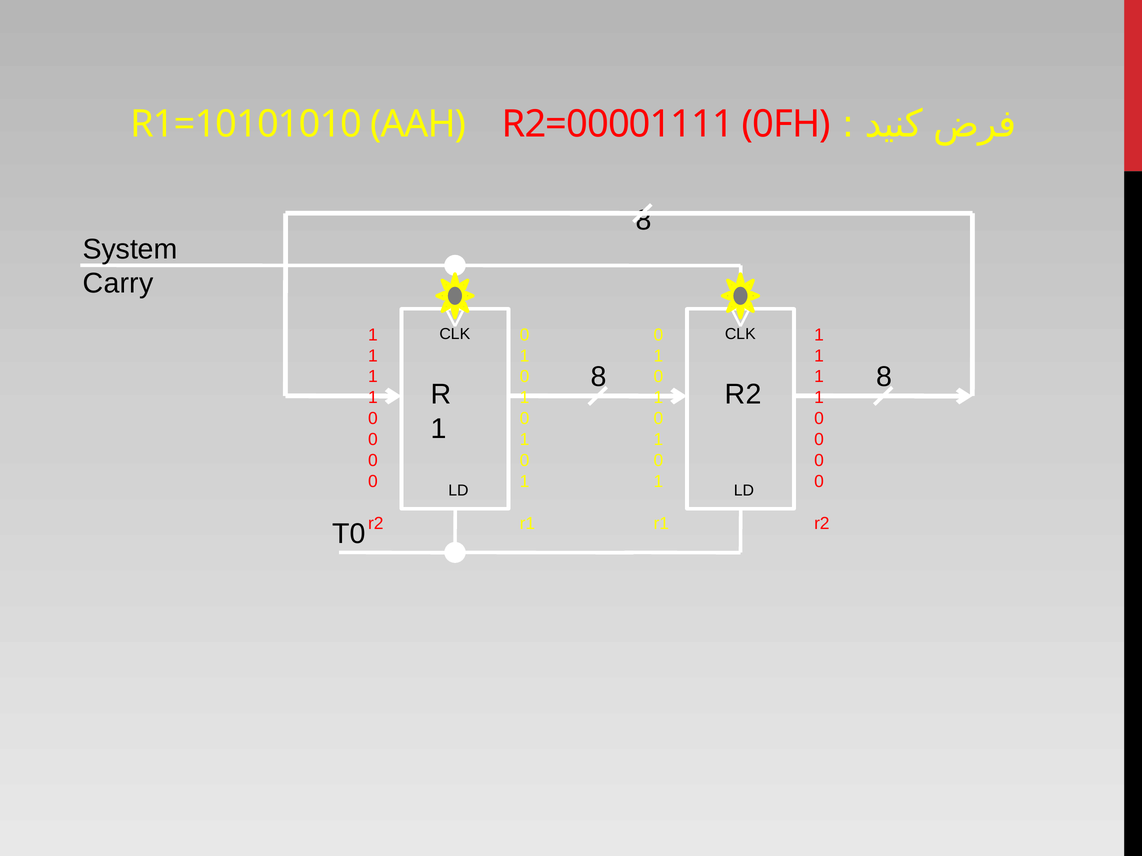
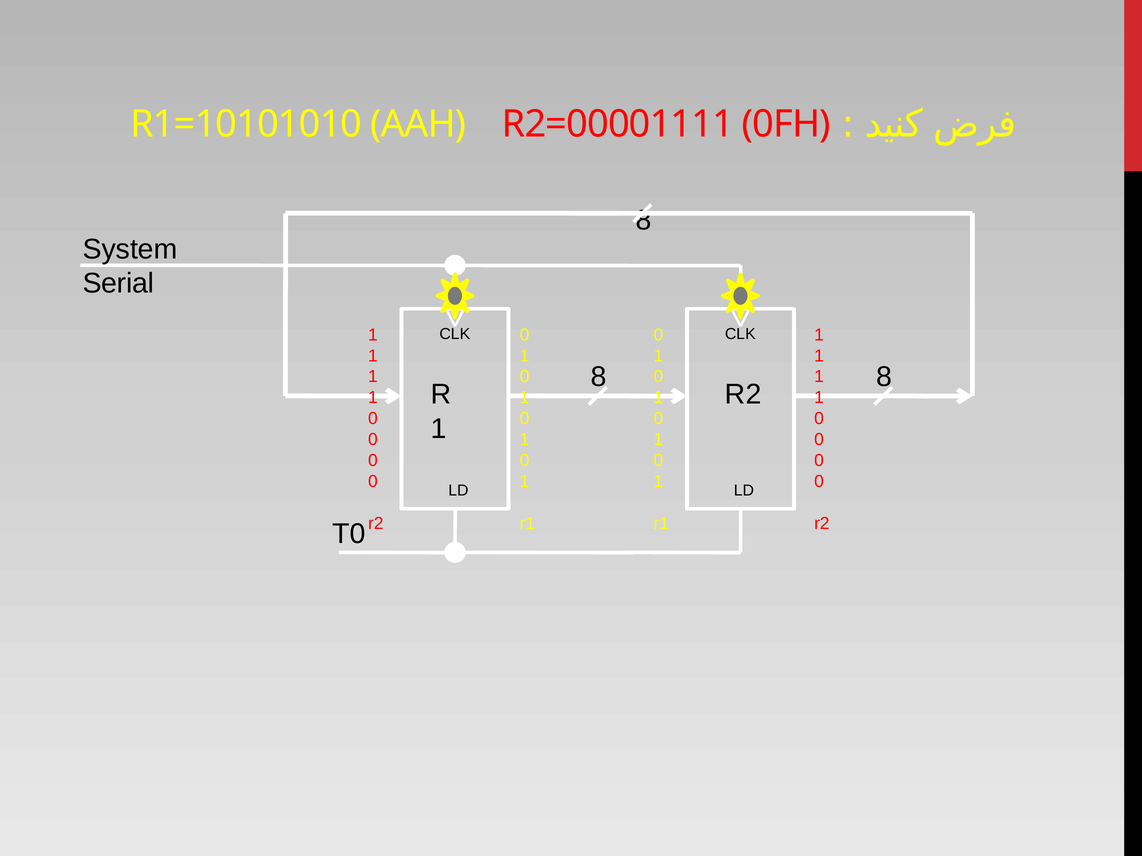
Carry: Carry -> Serial
